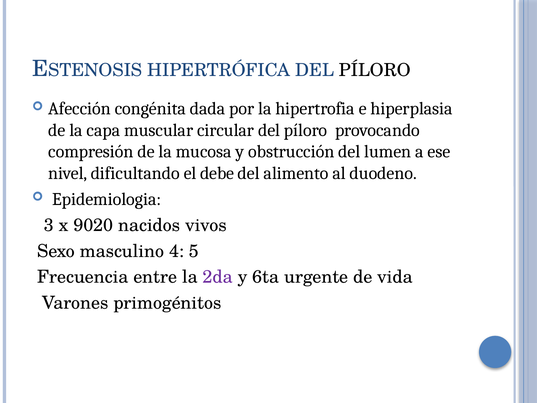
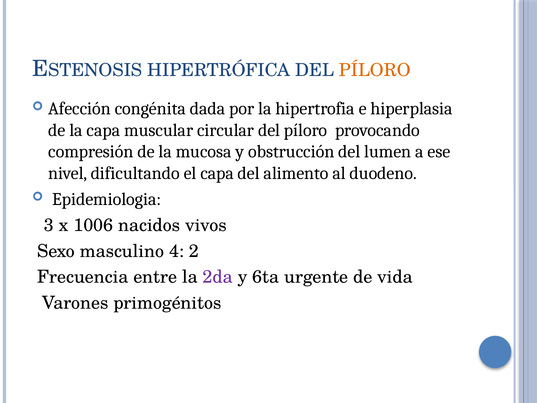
PÍLORO at (375, 70) colour: black -> orange
el debe: debe -> capa
9020: 9020 -> 1006
5: 5 -> 2
